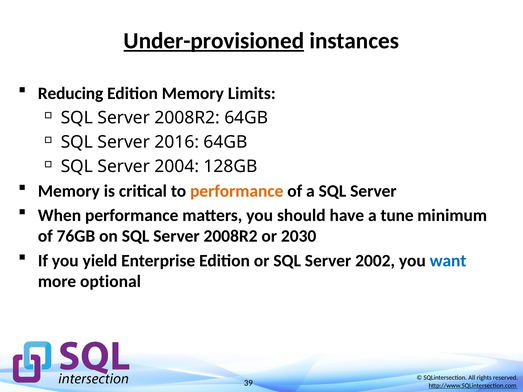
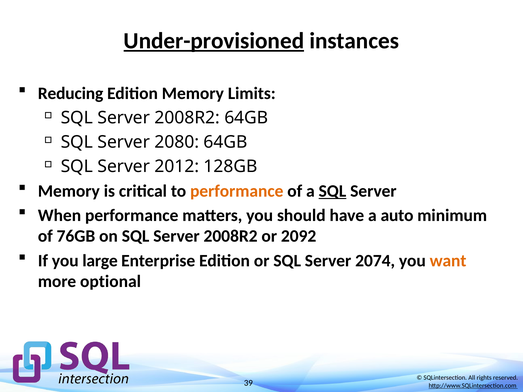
2016: 2016 -> 2080
2004: 2004 -> 2012
SQL at (332, 191) underline: none -> present
tune: tune -> auto
2030: 2030 -> 2092
yield: yield -> large
2002: 2002 -> 2074
want colour: blue -> orange
